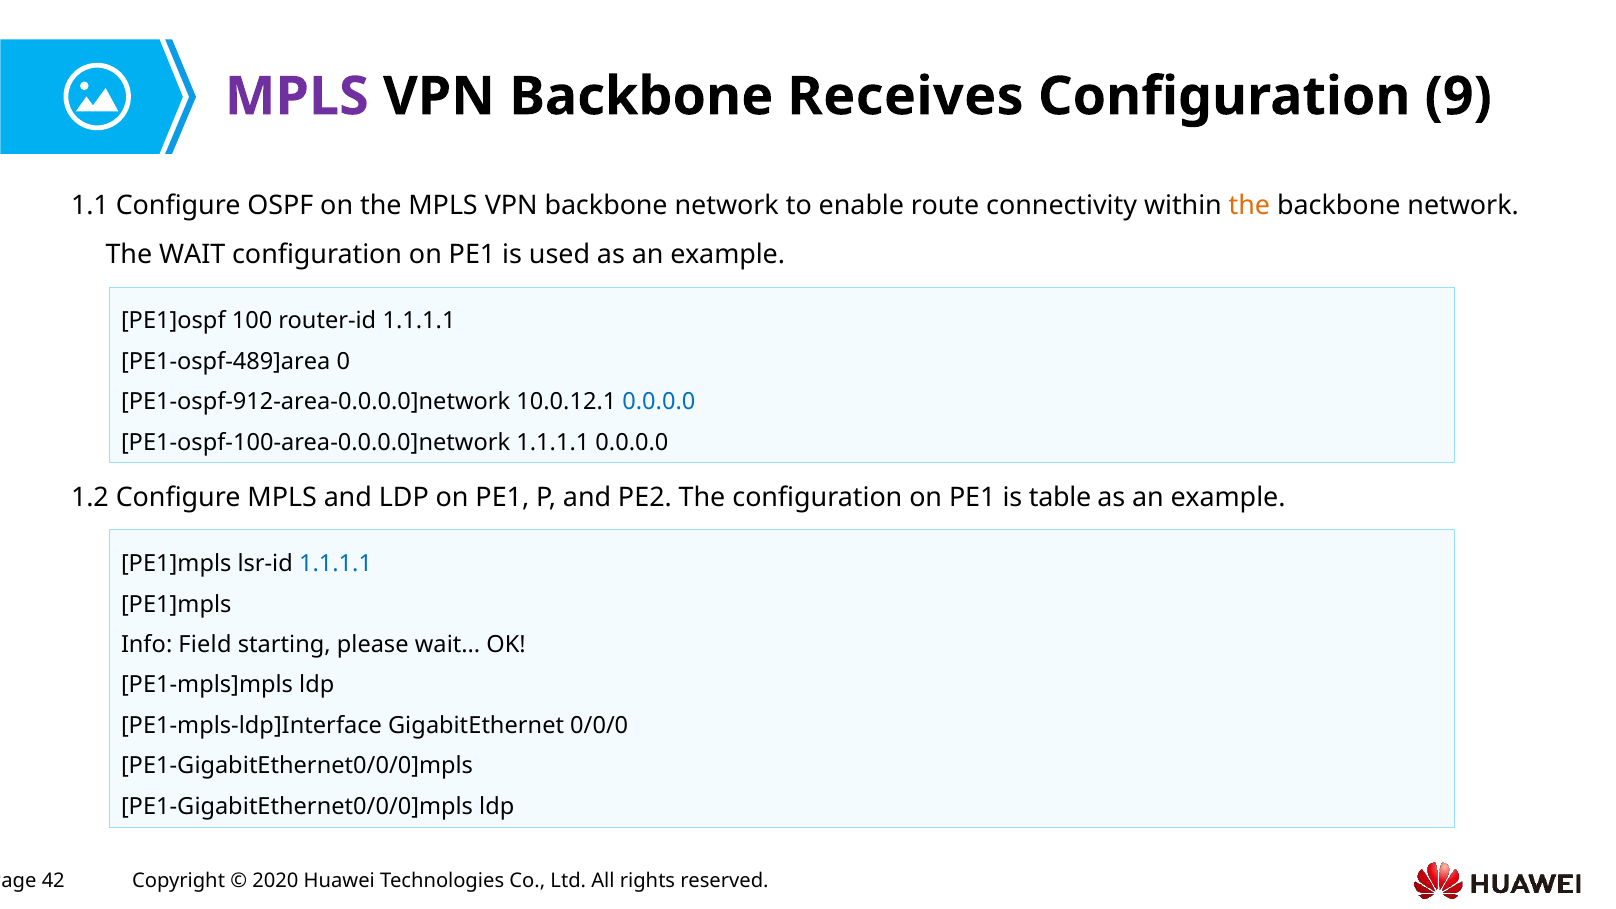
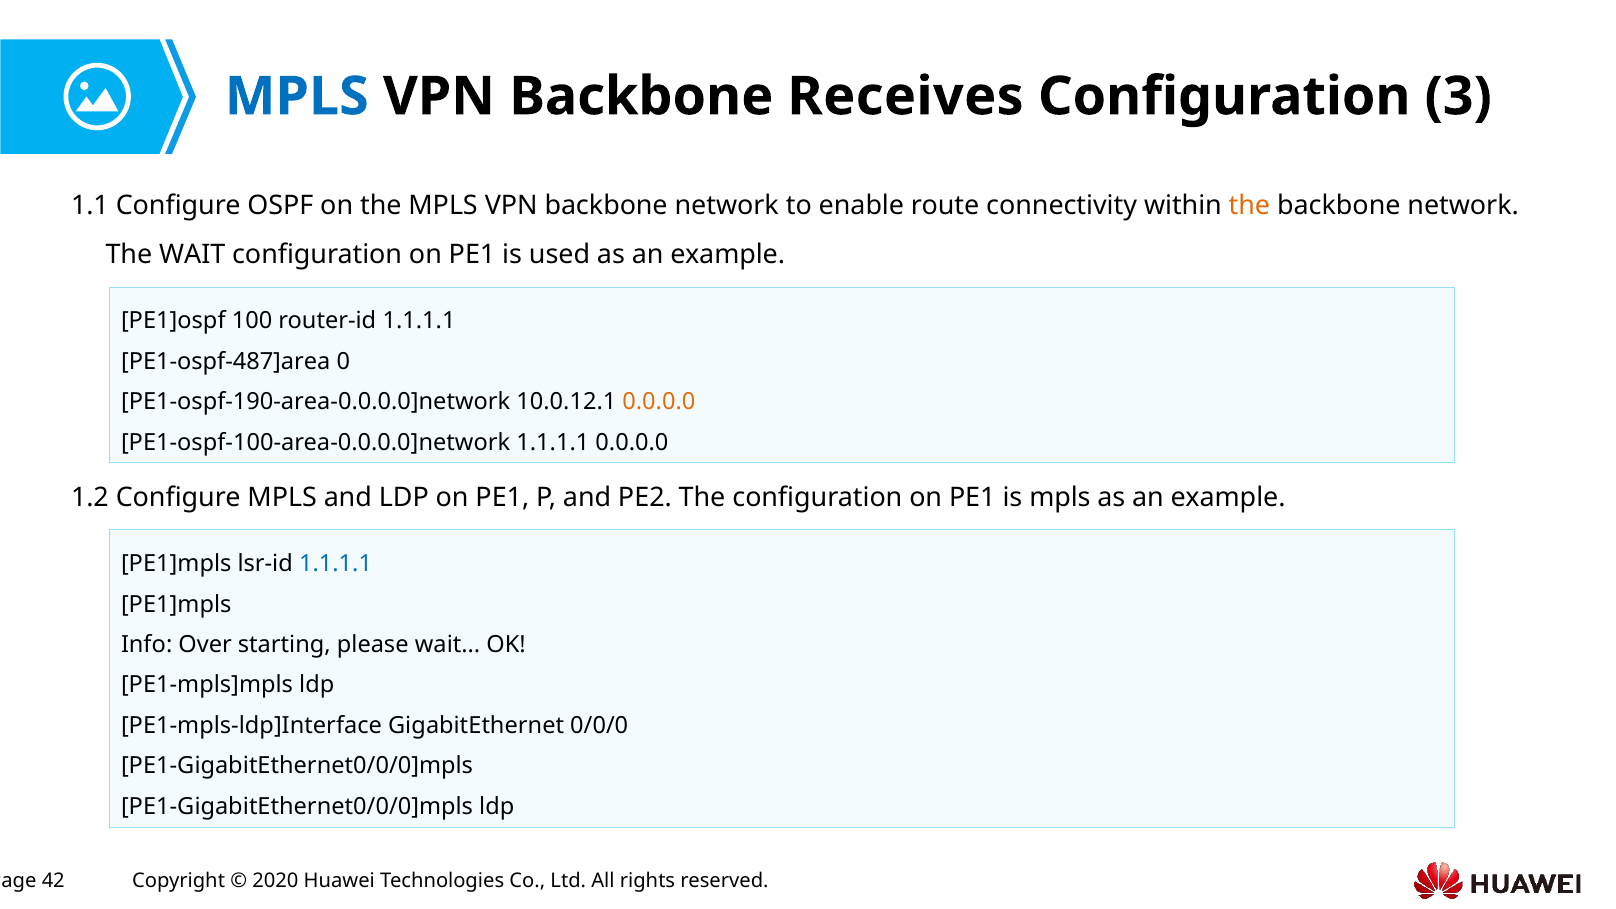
MPLS at (297, 97) colour: purple -> blue
9: 9 -> 3
PE1-ospf-489]area: PE1-ospf-489]area -> PE1-ospf-487]area
PE1-ospf-912-area-0.0.0.0]network: PE1-ospf-912-area-0.0.0.0]network -> PE1-ospf-190-area-0.0.0.0]network
0.0.0.0 at (659, 402) colour: blue -> orange
is table: table -> mpls
Field: Field -> Over
